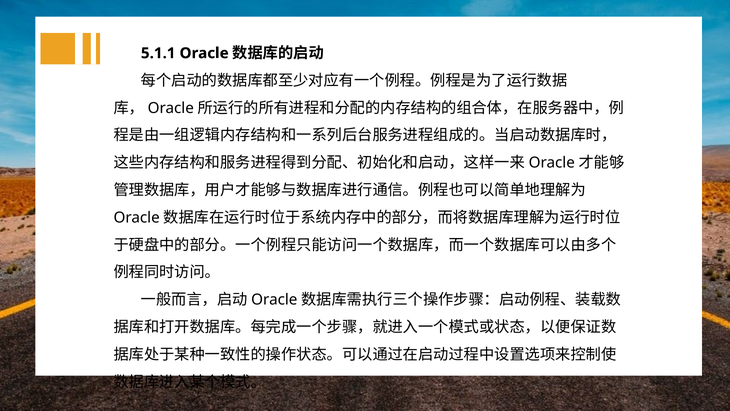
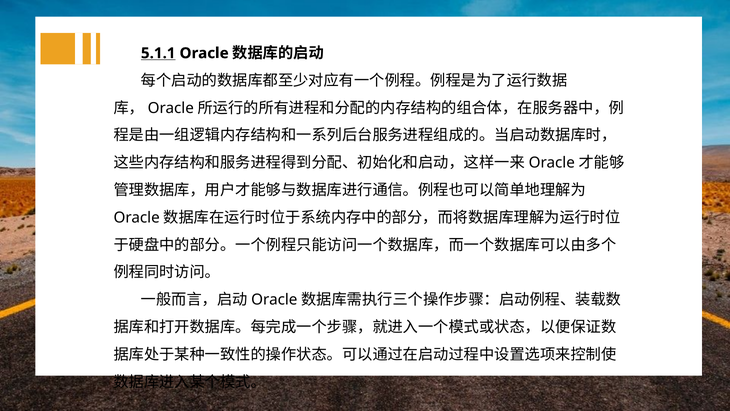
5.1.1 underline: none -> present
